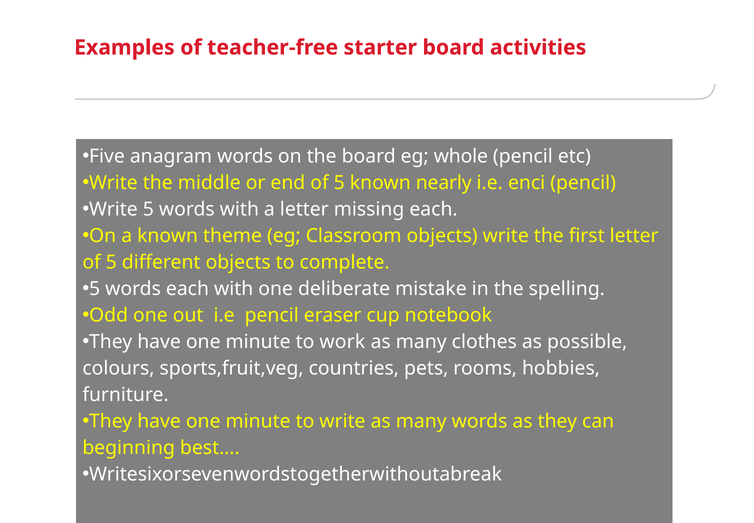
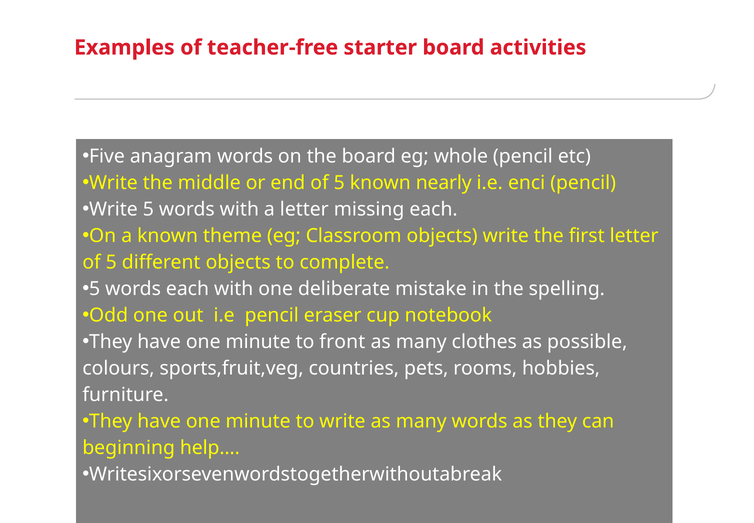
work: work -> front
best…: best… -> help…
